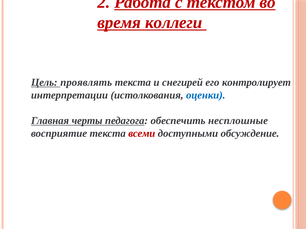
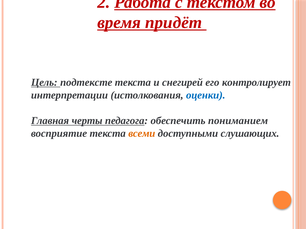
коллеги: коллеги -> придёт
проявлять: проявлять -> подтексте
несплошные: несплошные -> пониманием
всеми colour: red -> orange
обсуждение: обсуждение -> слушающих
